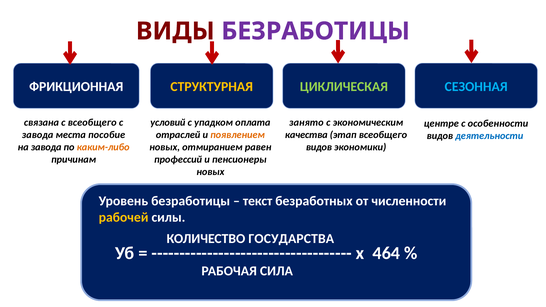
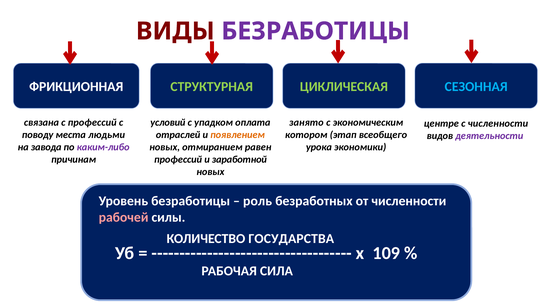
СТРУКТУРНАЯ colour: yellow -> light green
с всеобщего: всеобщего -> профессий
с особенности: особенности -> численности
качества: качества -> котором
завода at (38, 135): завода -> поводу
пособие: пособие -> людьми
деятельности colour: blue -> purple
видов at (319, 147): видов -> урока
каким-либо colour: orange -> purple
пенсионеры: пенсионеры -> заработной
текст: текст -> роль
рабочей colour: yellow -> pink
464: 464 -> 109
